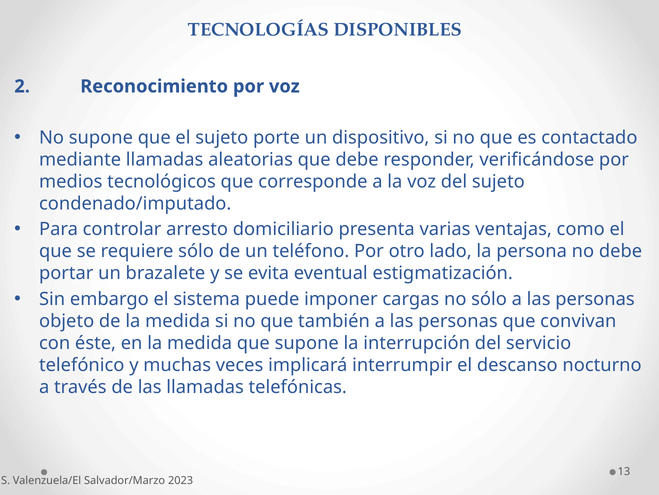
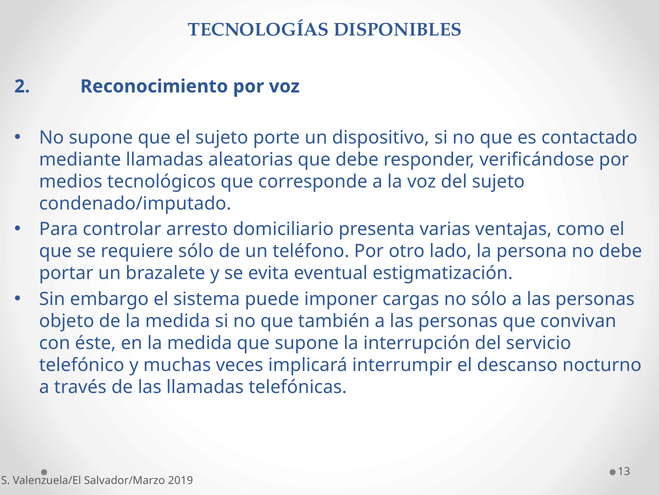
2023: 2023 -> 2019
